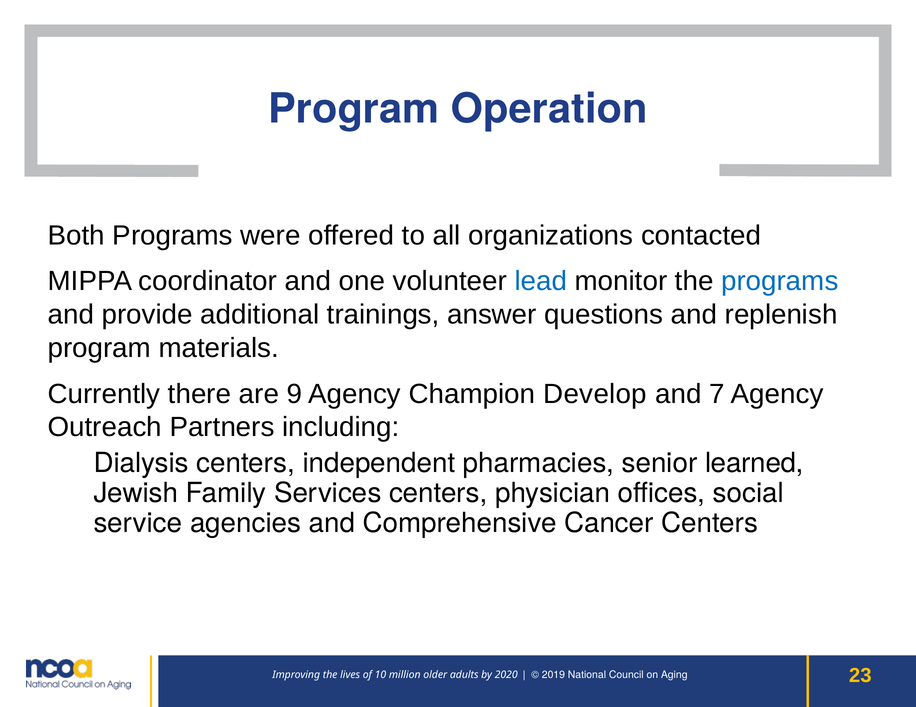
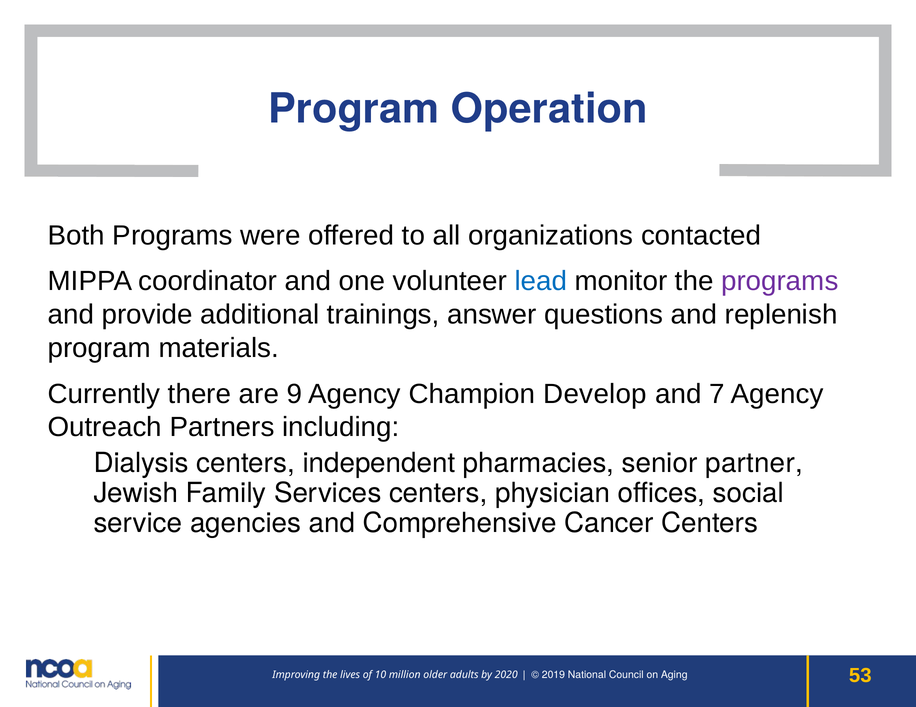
programs at (780, 282) colour: blue -> purple
learned: learned -> partner
23: 23 -> 53
